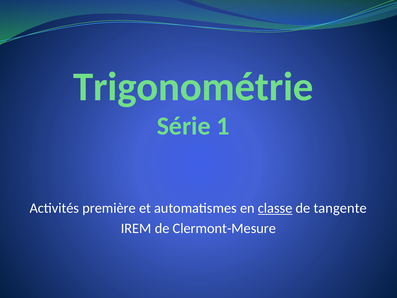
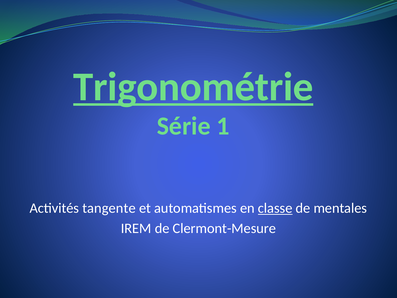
Trigonométrie underline: none -> present
première: première -> tangente
tangente: tangente -> mentales
